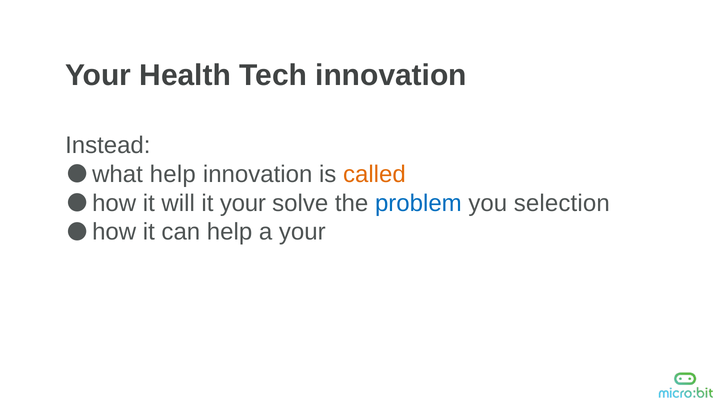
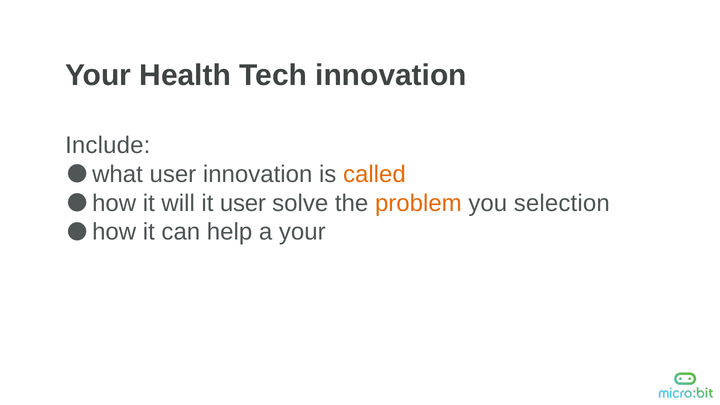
Instead: Instead -> Include
what help: help -> user
it your: your -> user
problem colour: blue -> orange
